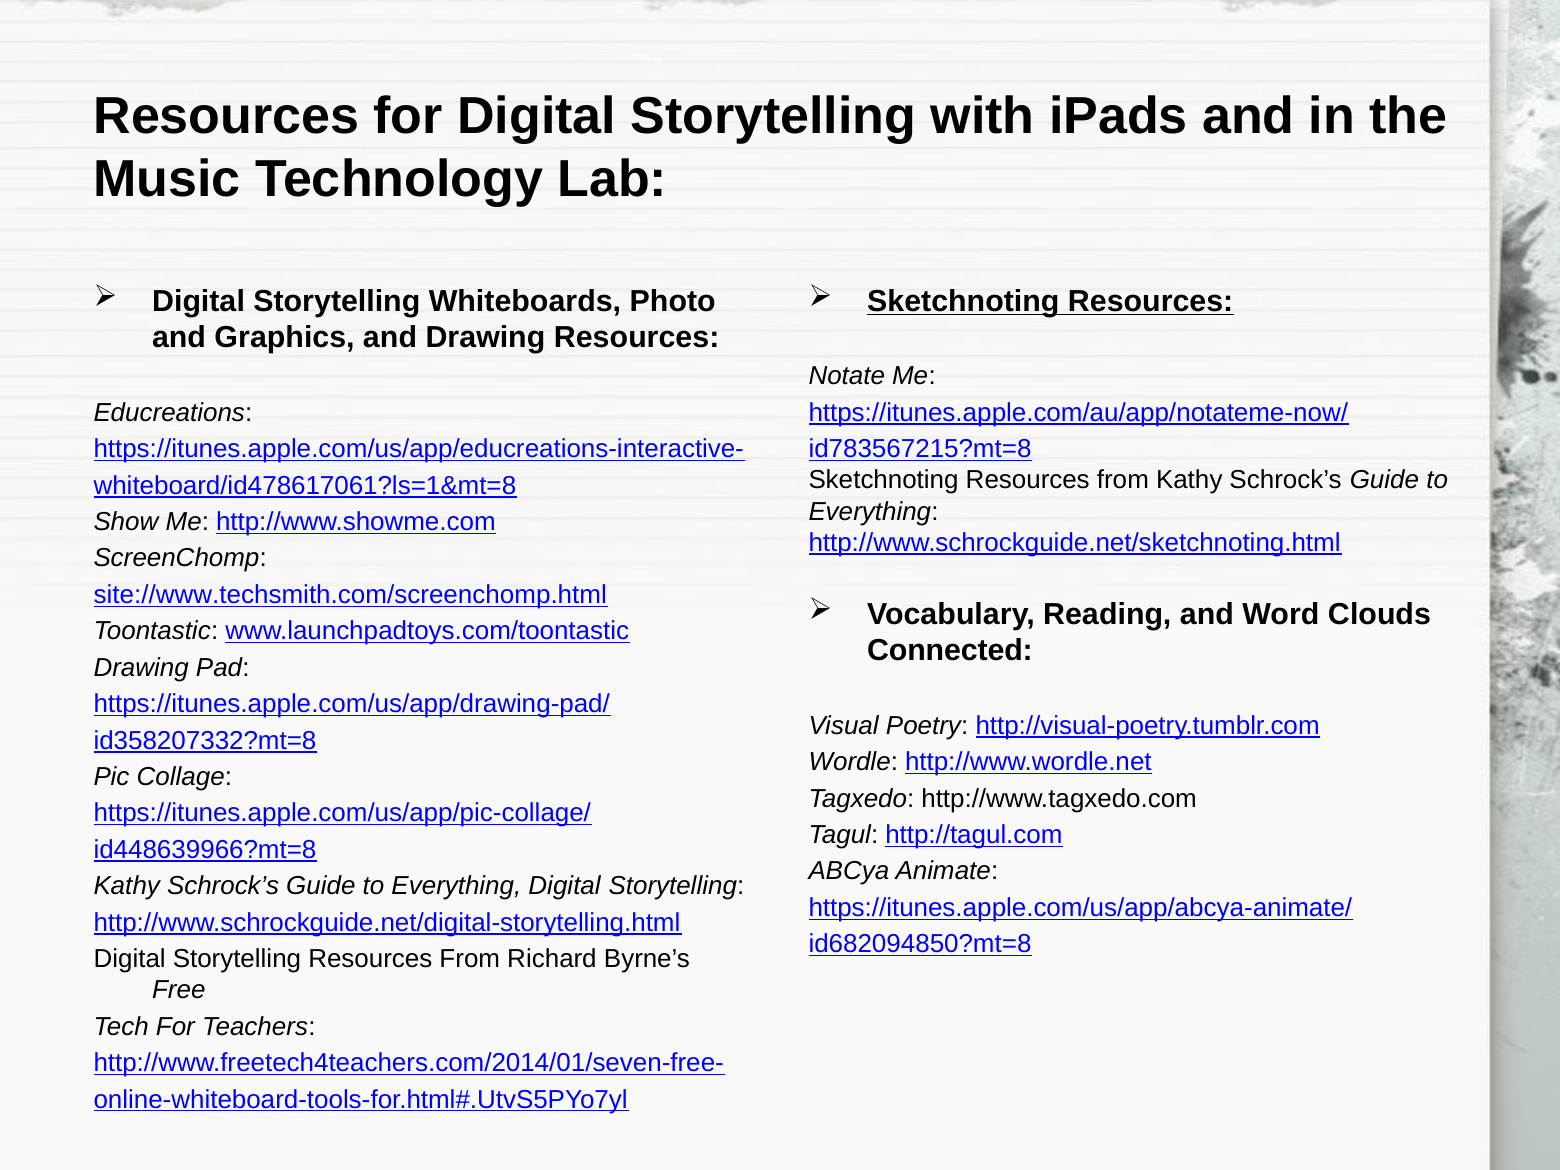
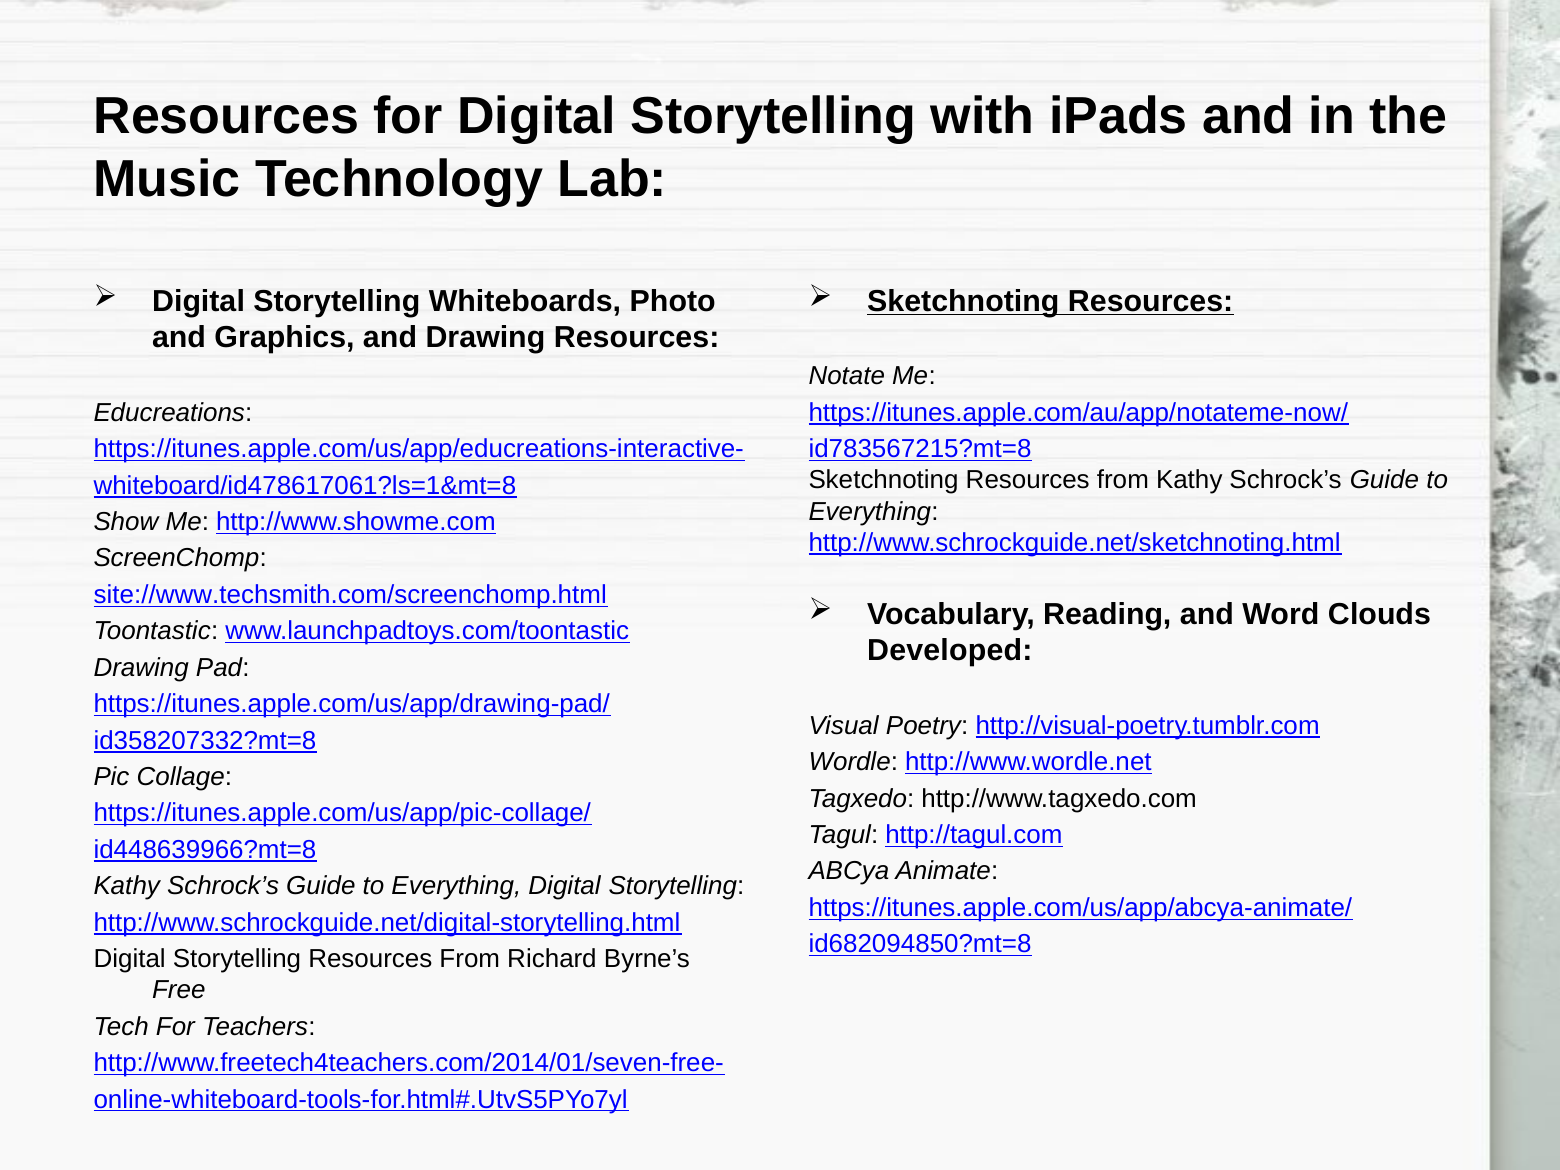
Connected: Connected -> Developed
